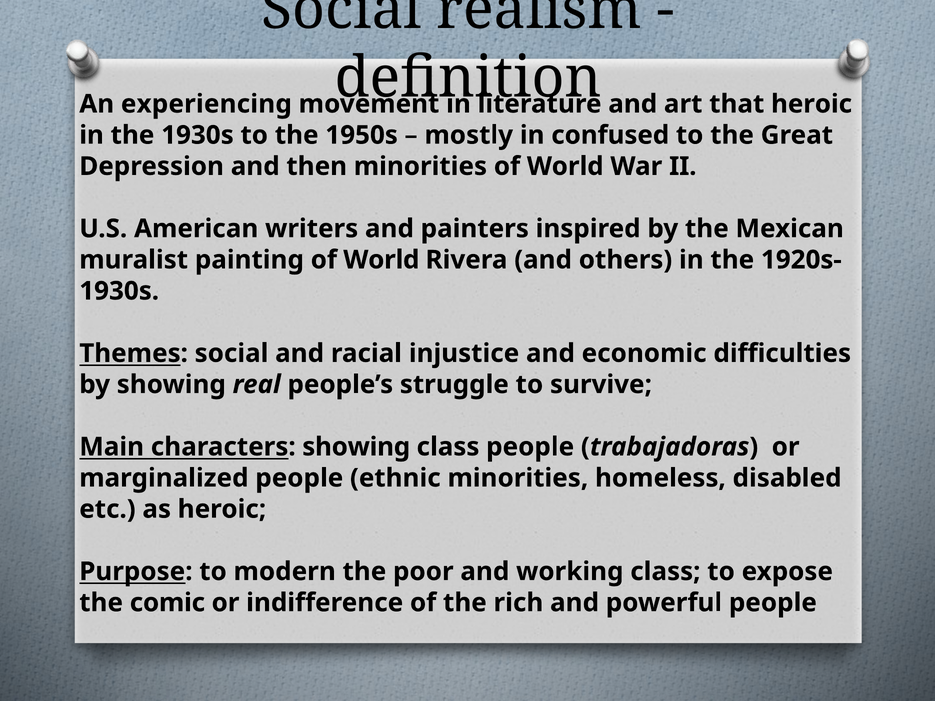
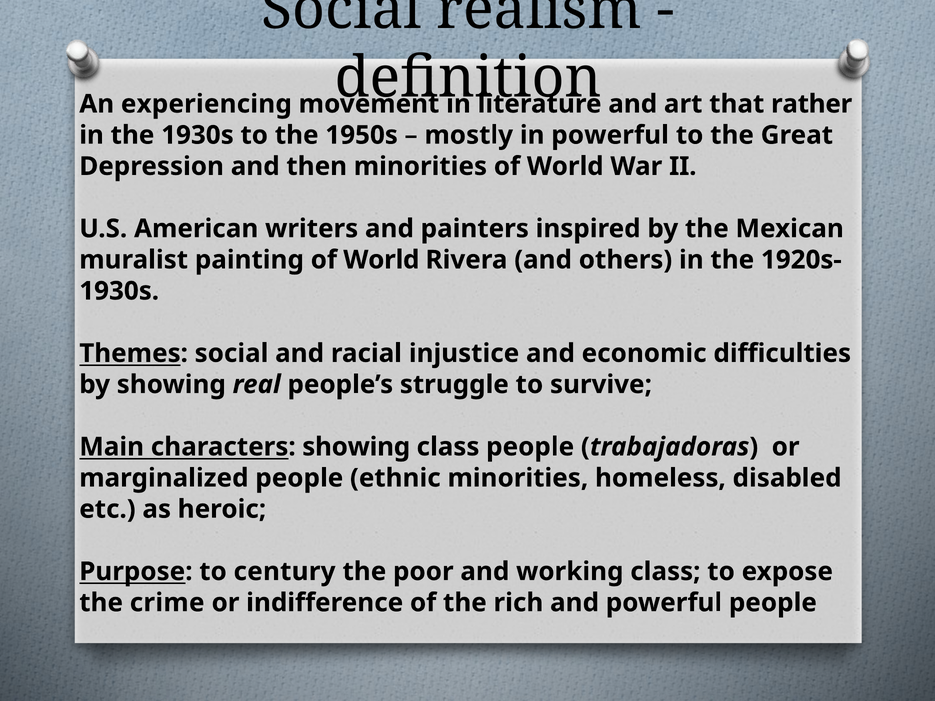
that heroic: heroic -> rather
in confused: confused -> powerful
modern: modern -> century
comic: comic -> crime
